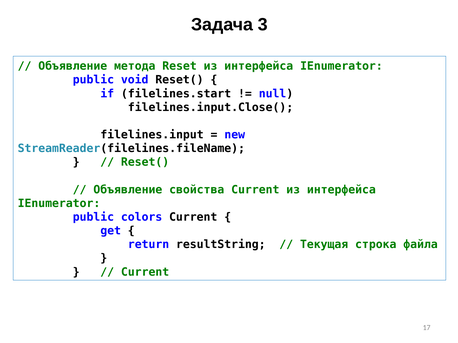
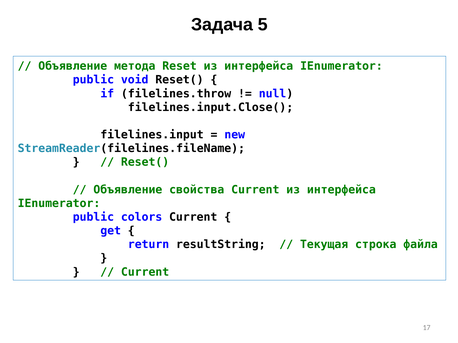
3: 3 -> 5
filelines.start: filelines.start -> filelines.throw
